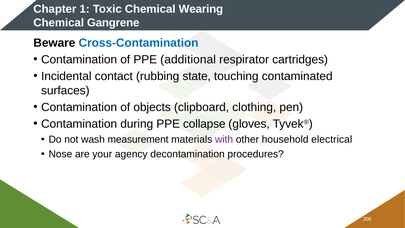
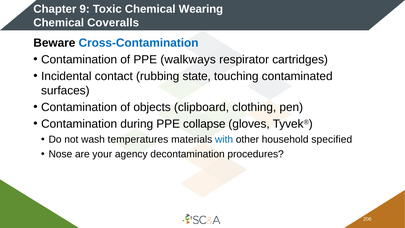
1: 1 -> 9
Gangrene: Gangrene -> Coveralls
additional: additional -> walkways
measurement: measurement -> temperatures
with colour: purple -> blue
electrical: electrical -> specified
